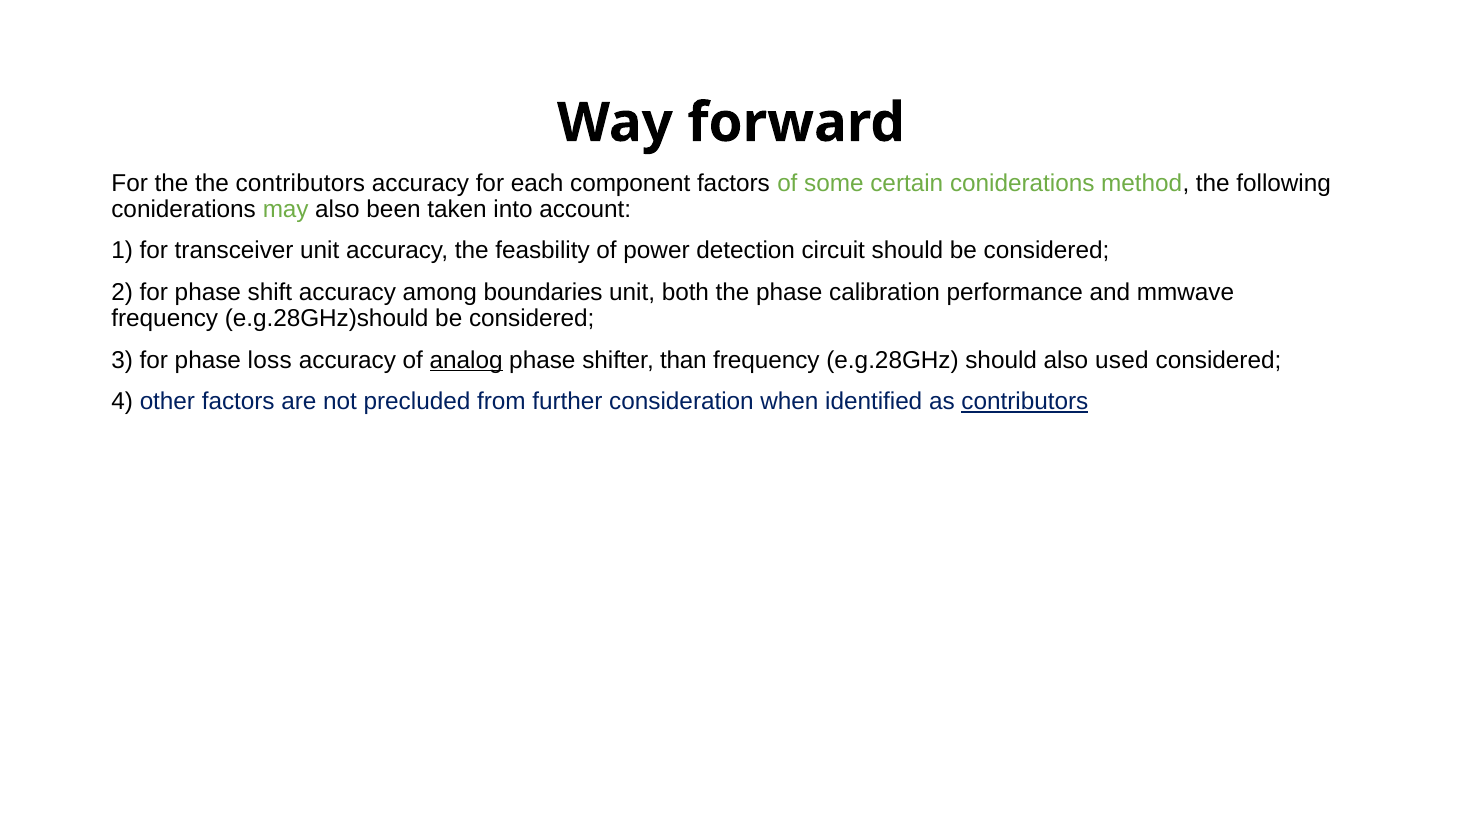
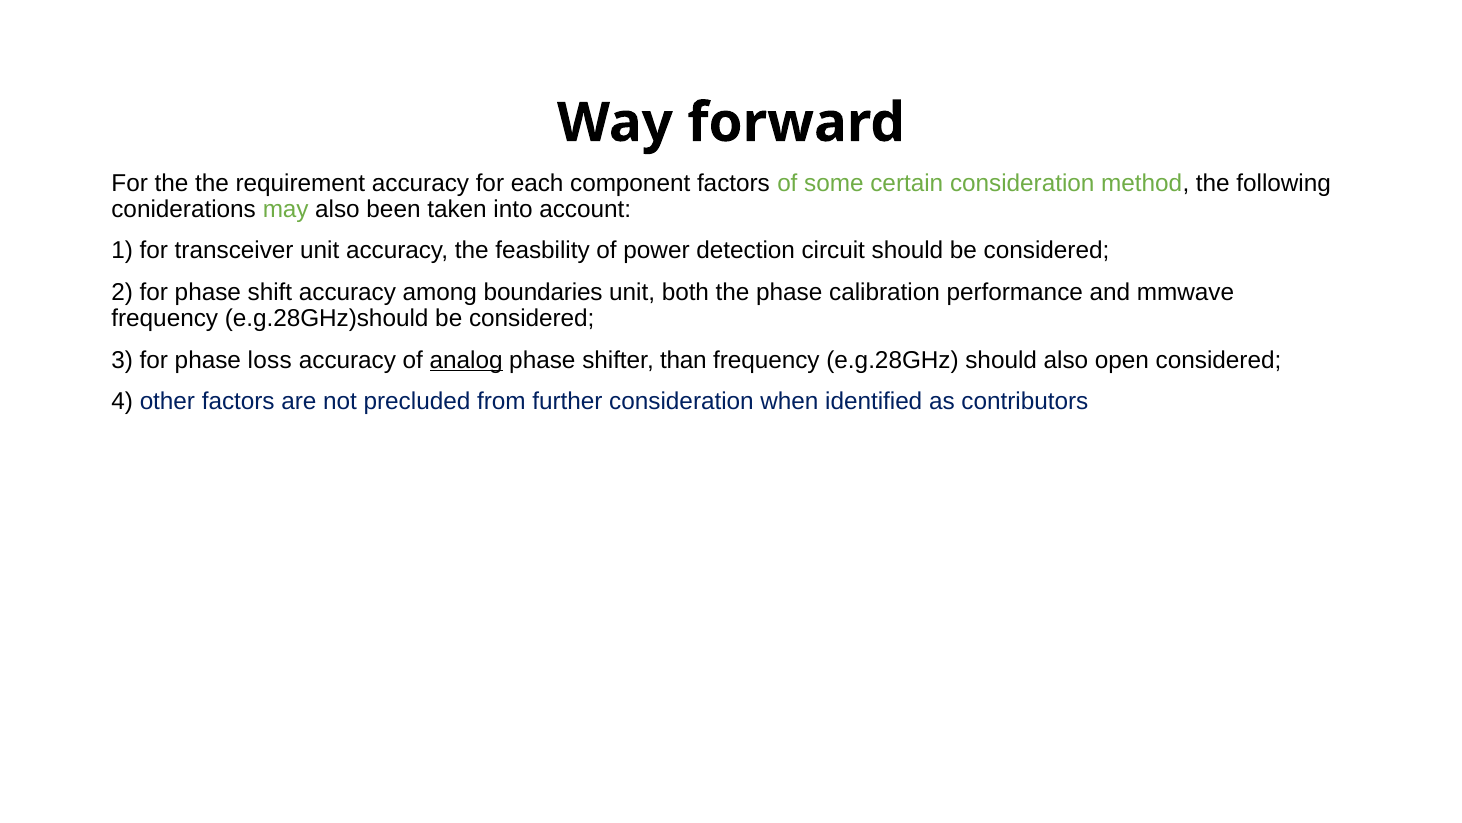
the contributors: contributors -> requirement
certain coniderations: coniderations -> consideration
used: used -> open
contributors at (1025, 401) underline: present -> none
